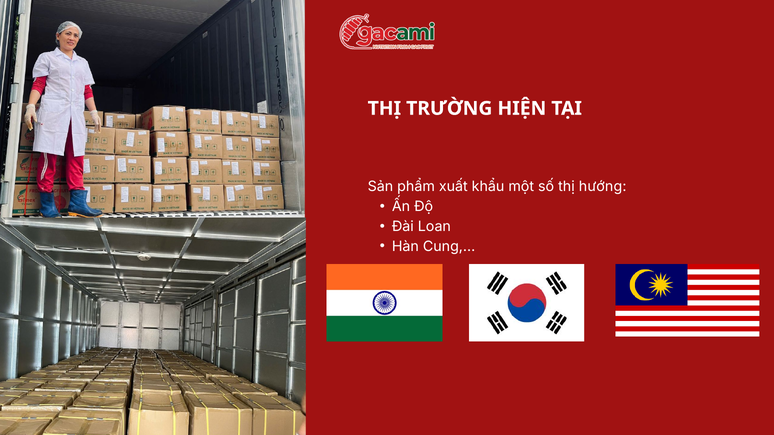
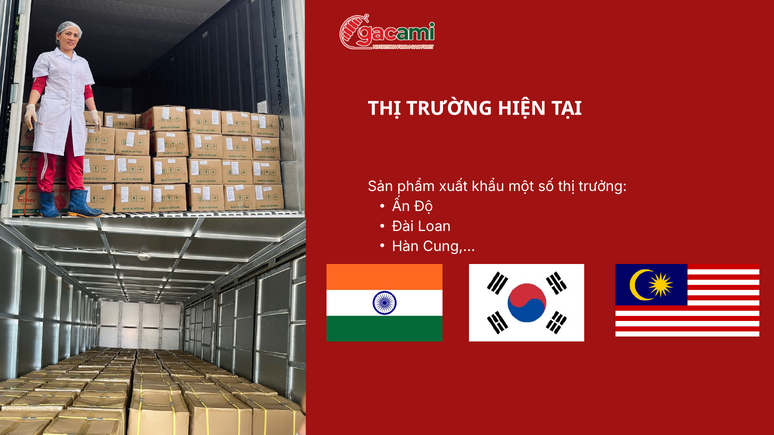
hướng: hướng -> trưởng
